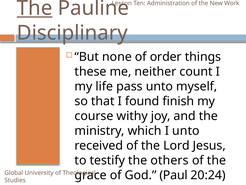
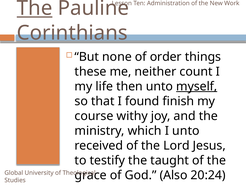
Disciplinary: Disciplinary -> Corinthians
pass: pass -> then
myself underline: none -> present
others: others -> taught
Paul: Paul -> Also
